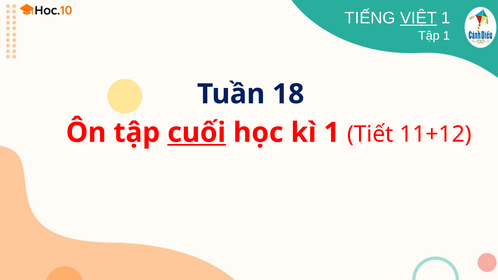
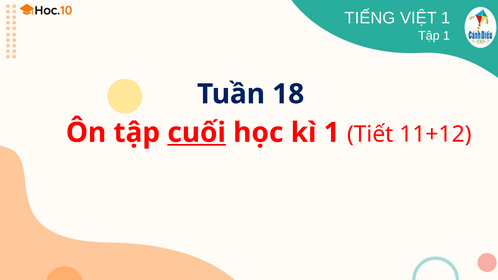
VIỆT underline: present -> none
